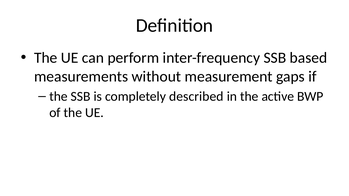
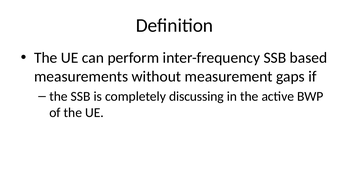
described: described -> discussing
